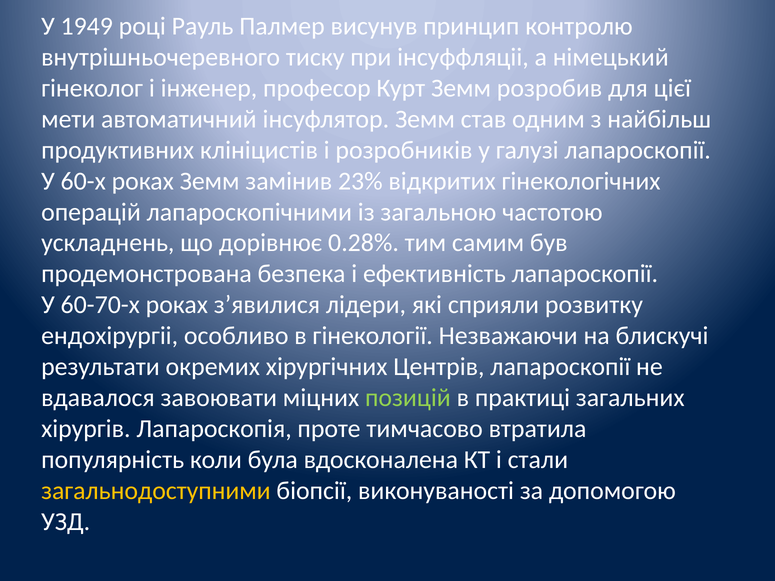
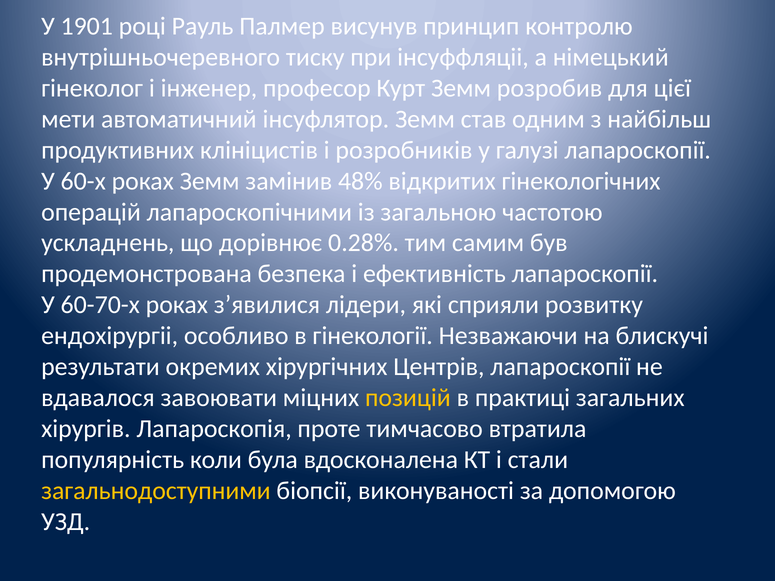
1949: 1949 -> 1901
23%: 23% -> 48%
позицій colour: light green -> yellow
